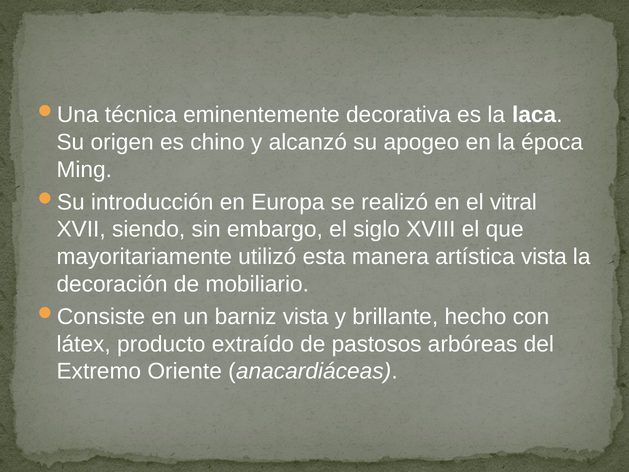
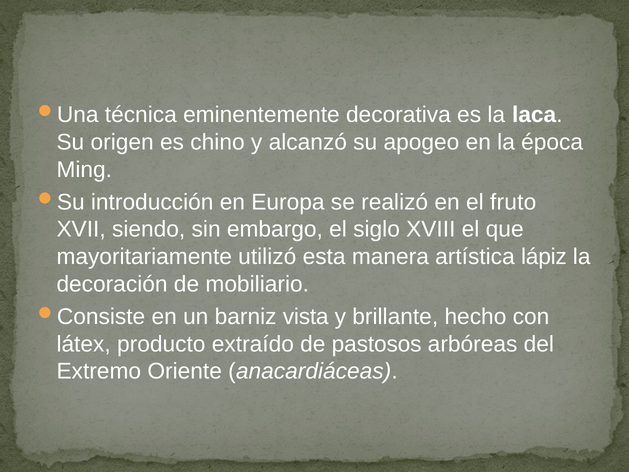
vitral: vitral -> fruto
artística vista: vista -> lápiz
